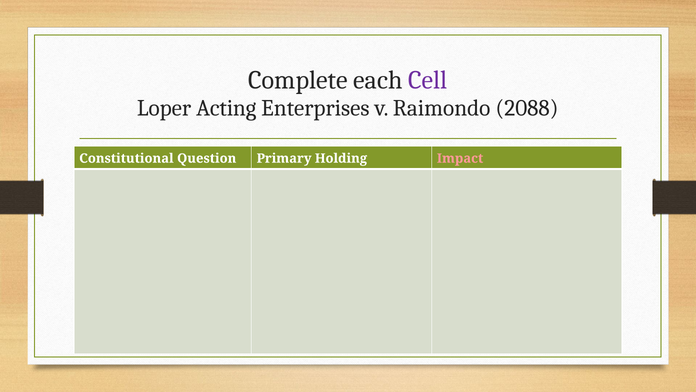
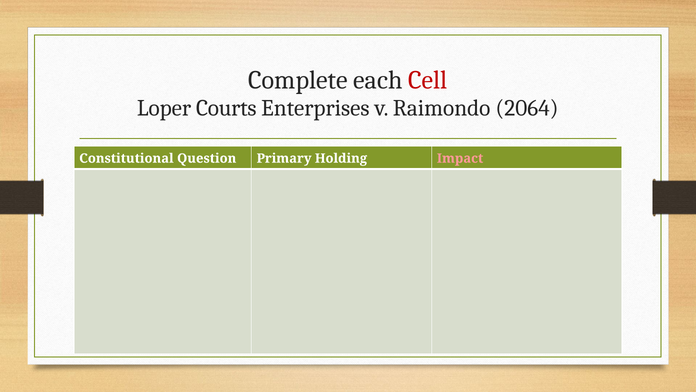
Cell colour: purple -> red
Acting: Acting -> Courts
2088: 2088 -> 2064
